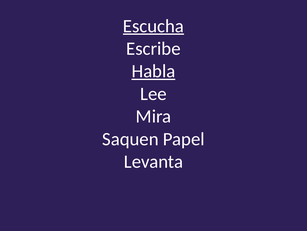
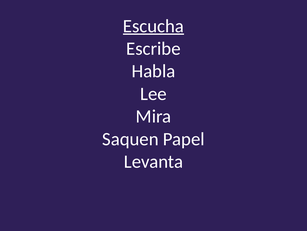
Habla underline: present -> none
